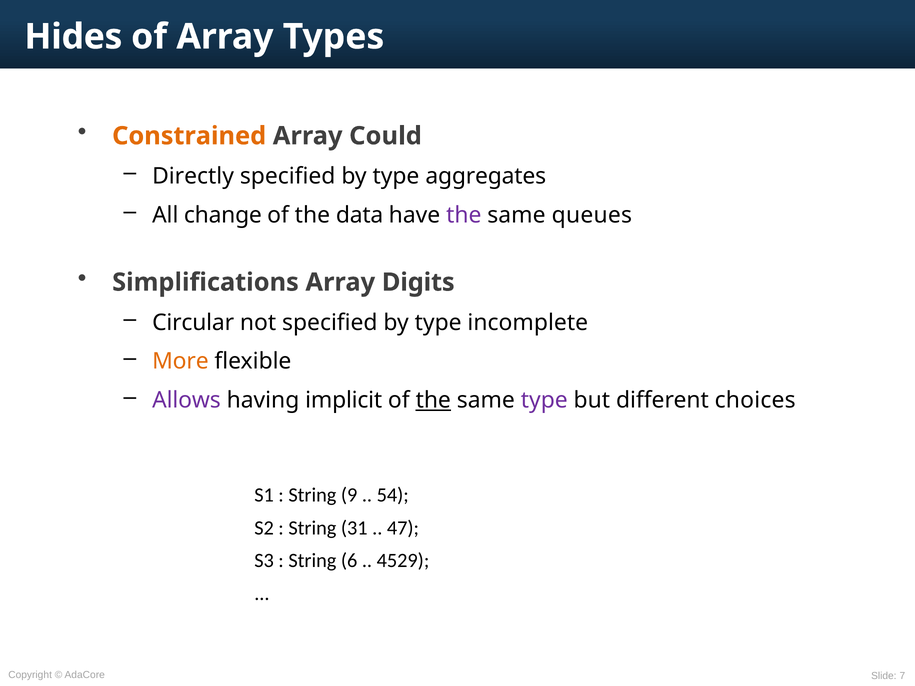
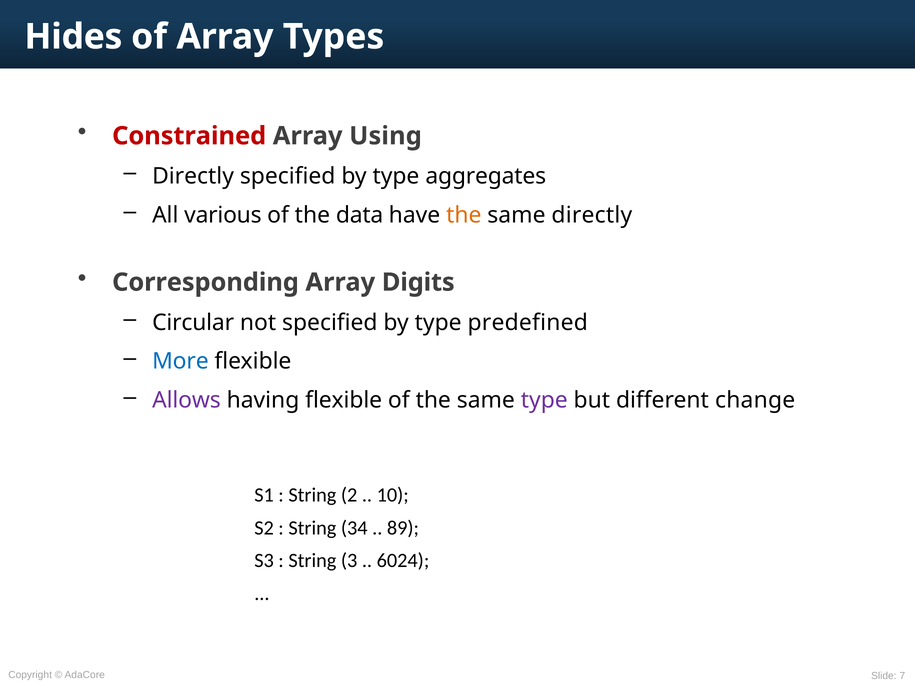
Constrained colour: orange -> red
Could: Could -> Using
change: change -> various
the at (464, 215) colour: purple -> orange
same queues: queues -> directly
Simplifications: Simplifications -> Corresponding
incomplete: incomplete -> predefined
More colour: orange -> blue
having implicit: implicit -> flexible
the at (433, 400) underline: present -> none
choices: choices -> change
9: 9 -> 2
54: 54 -> 10
31: 31 -> 34
47: 47 -> 89
6: 6 -> 3
4529: 4529 -> 6024
